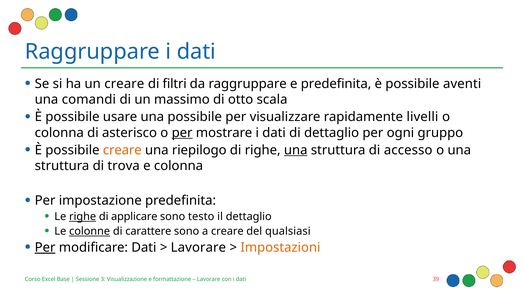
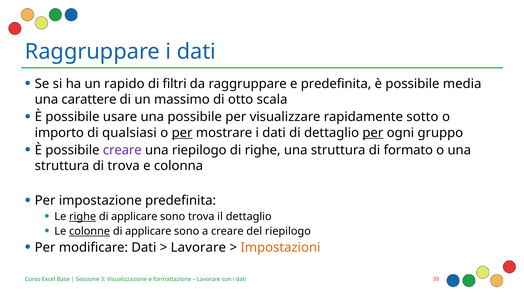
un creare: creare -> rapido
aventi: aventi -> media
comandi: comandi -> carattere
livelli: livelli -> sotto
colonna at (59, 133): colonna -> importo
asterisco: asterisco -> qualsiasi
per at (373, 133) underline: none -> present
creare at (122, 150) colour: orange -> purple
una at (296, 150) underline: present -> none
accesso: accesso -> formato
sono testo: testo -> trova
carattere at (148, 231): carattere -> applicare
del qualsiasi: qualsiasi -> riepilogo
Per at (45, 247) underline: present -> none
